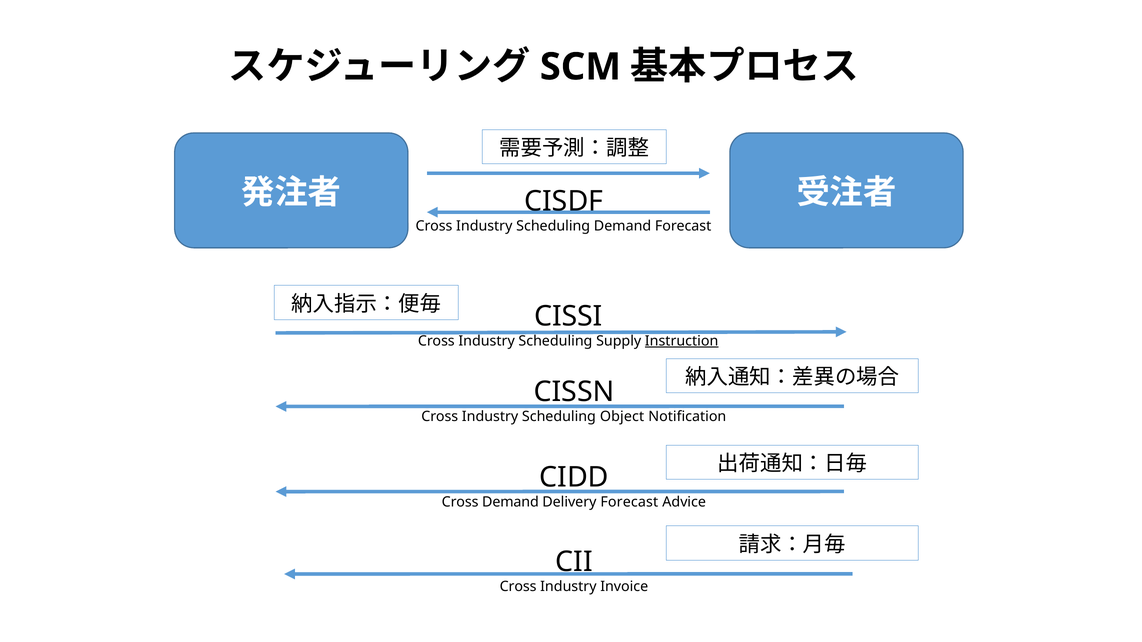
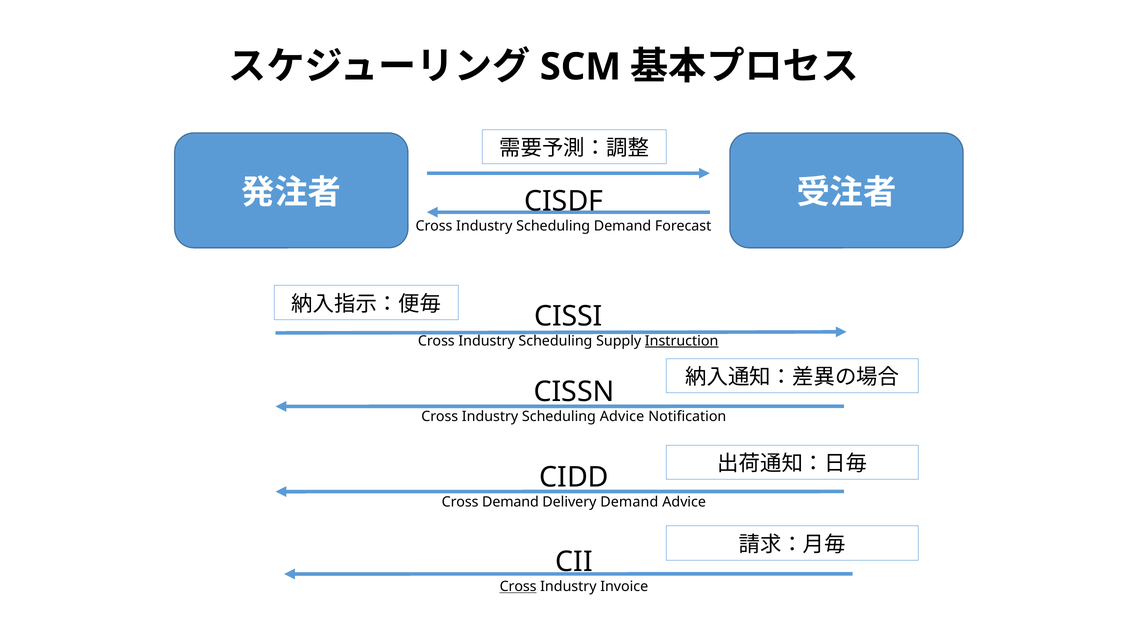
Scheduling Object: Object -> Advice
Delivery Forecast: Forecast -> Demand
Cross at (518, 587) underline: none -> present
